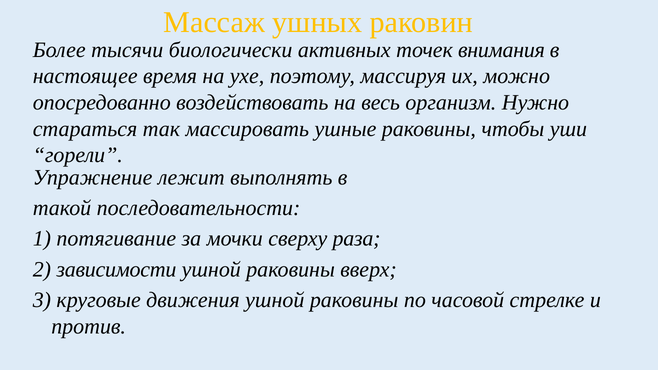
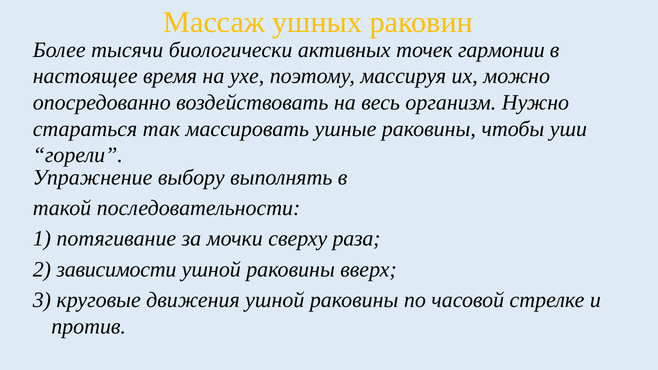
внимания: внимания -> гармонии
лежит: лежит -> выбору
